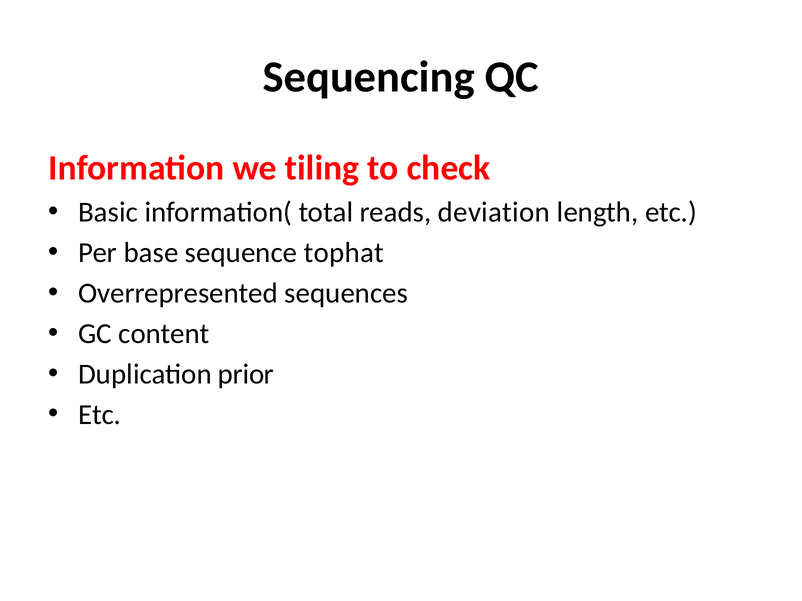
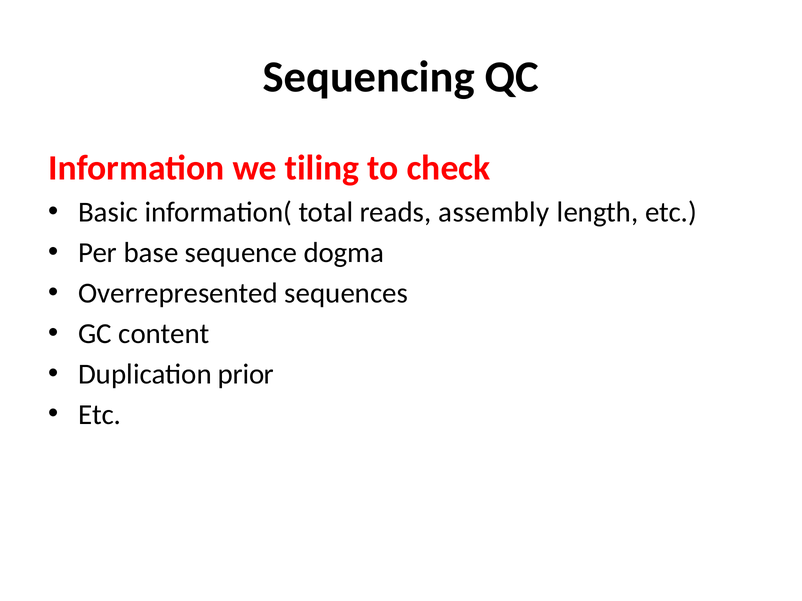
deviation: deviation -> assembly
tophat: tophat -> dogma
